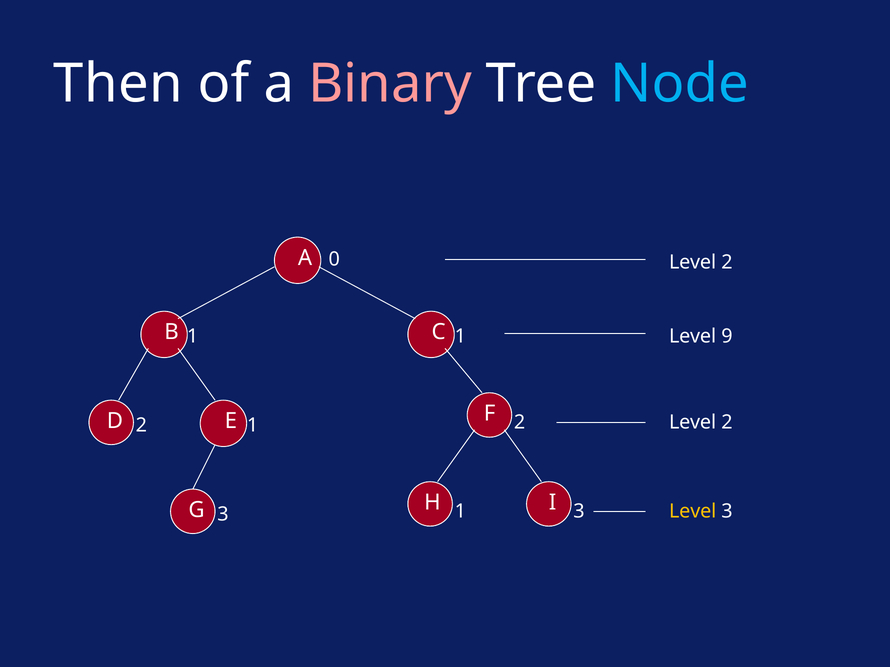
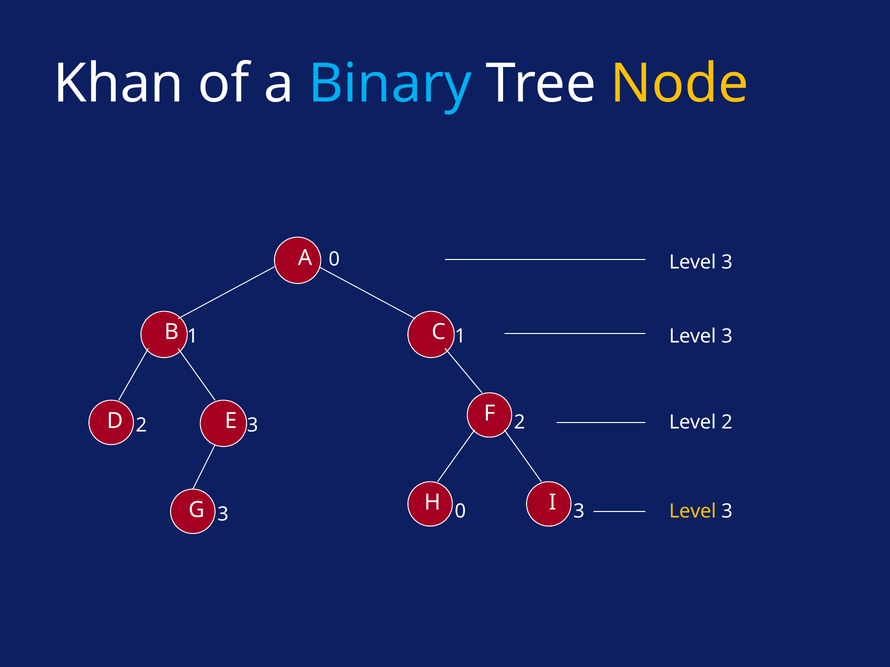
Then: Then -> Khan
Binary colour: pink -> light blue
Node colour: light blue -> yellow
2 at (727, 262): 2 -> 3
9 at (727, 337): 9 -> 3
1 at (253, 426): 1 -> 3
3 1: 1 -> 0
